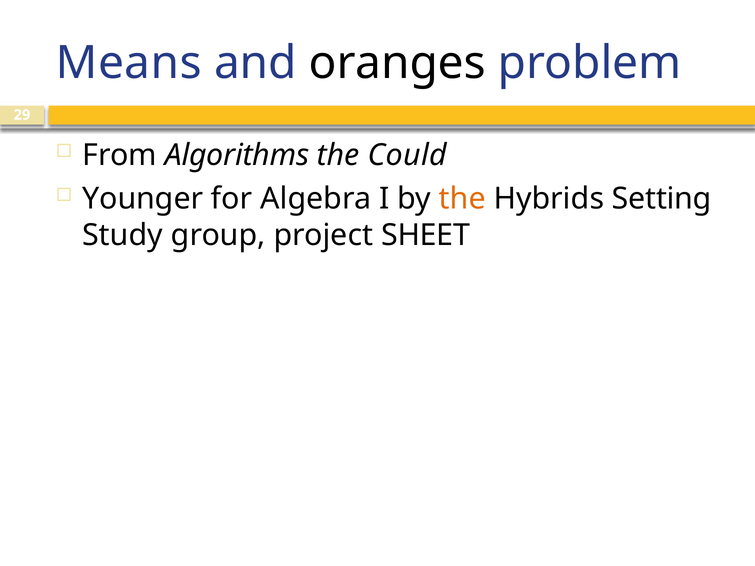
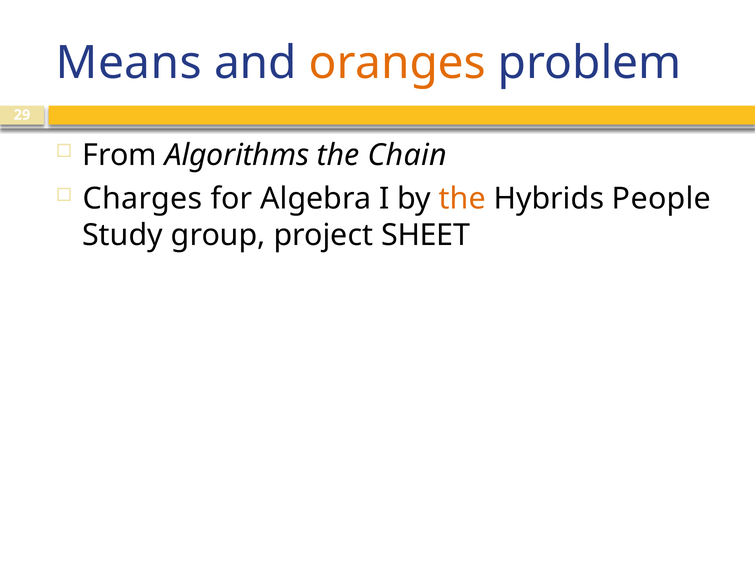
oranges colour: black -> orange
Could: Could -> Chain
Younger: Younger -> Charges
Setting: Setting -> People
